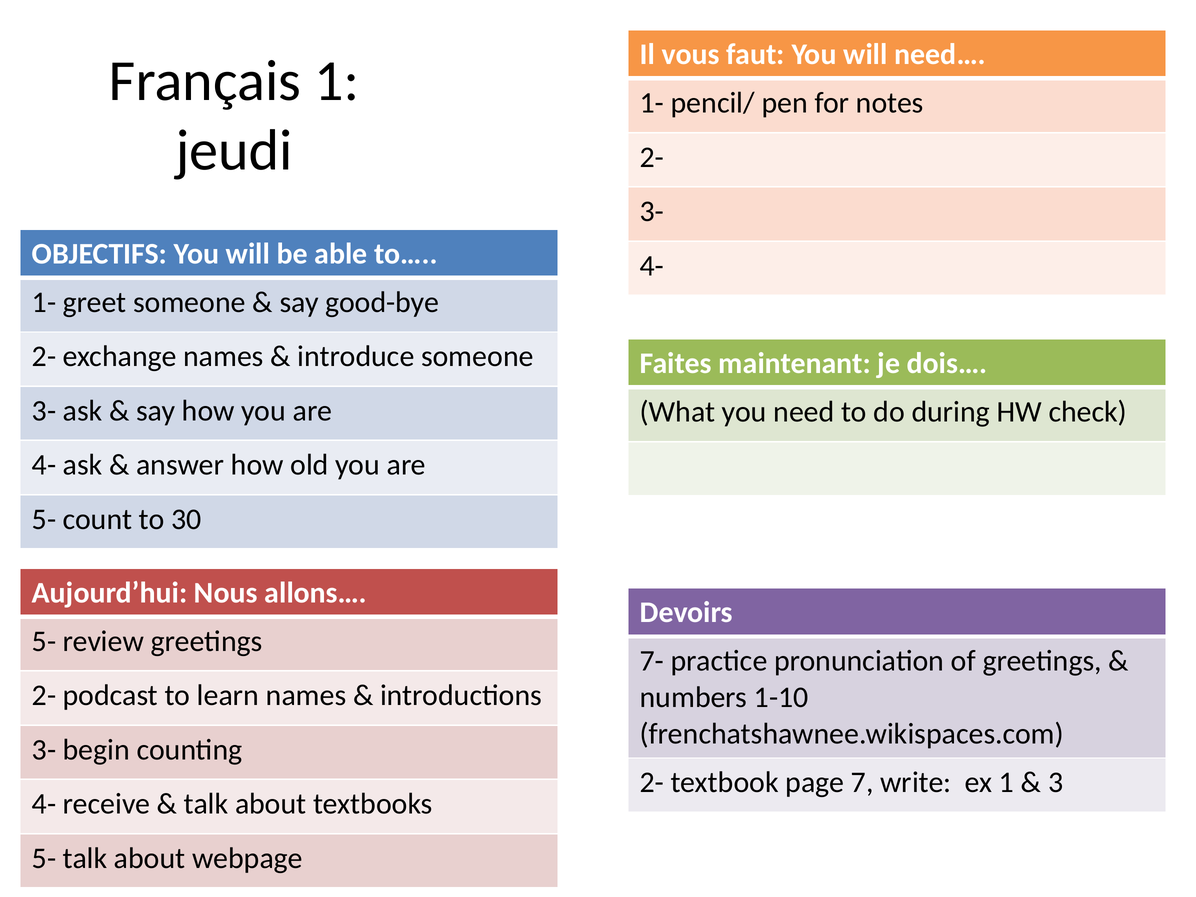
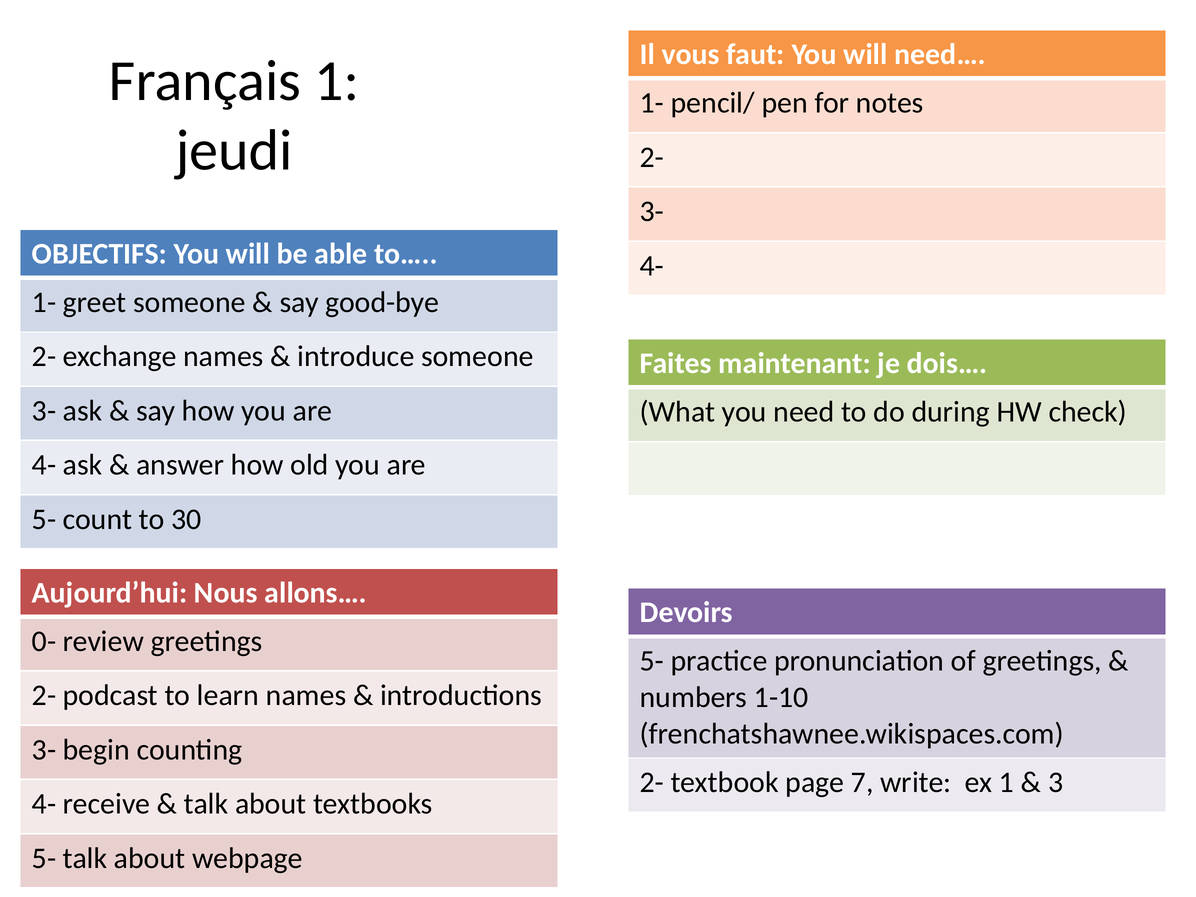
5- at (44, 641): 5- -> 0-
7- at (652, 661): 7- -> 5-
